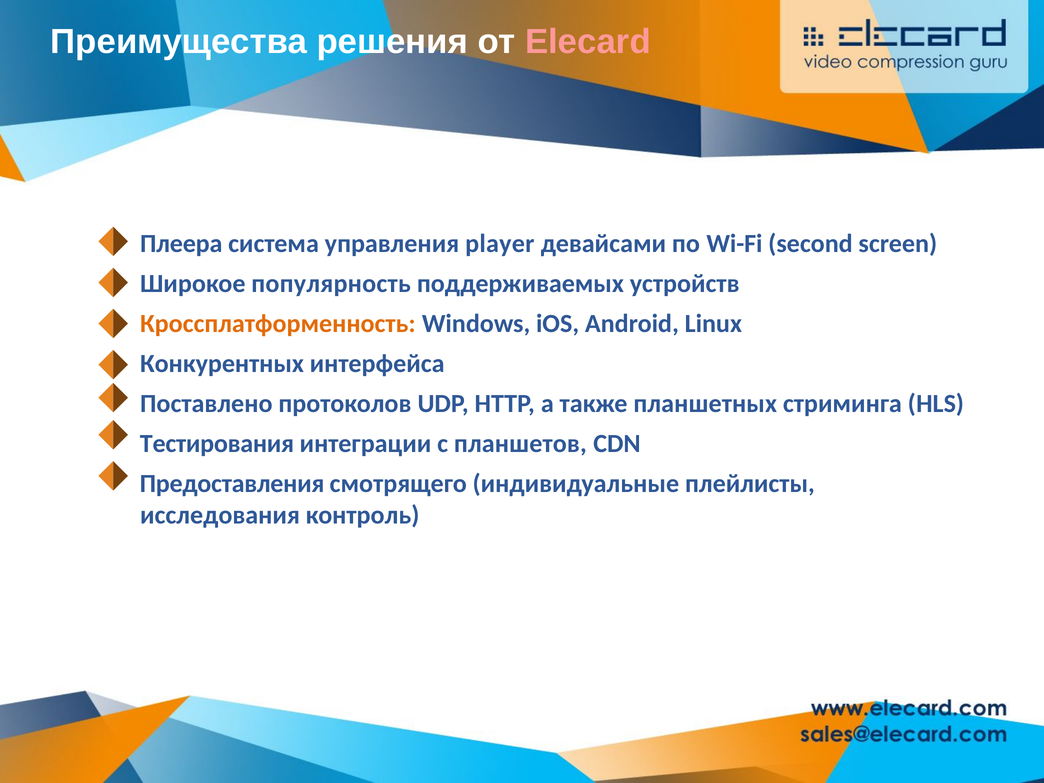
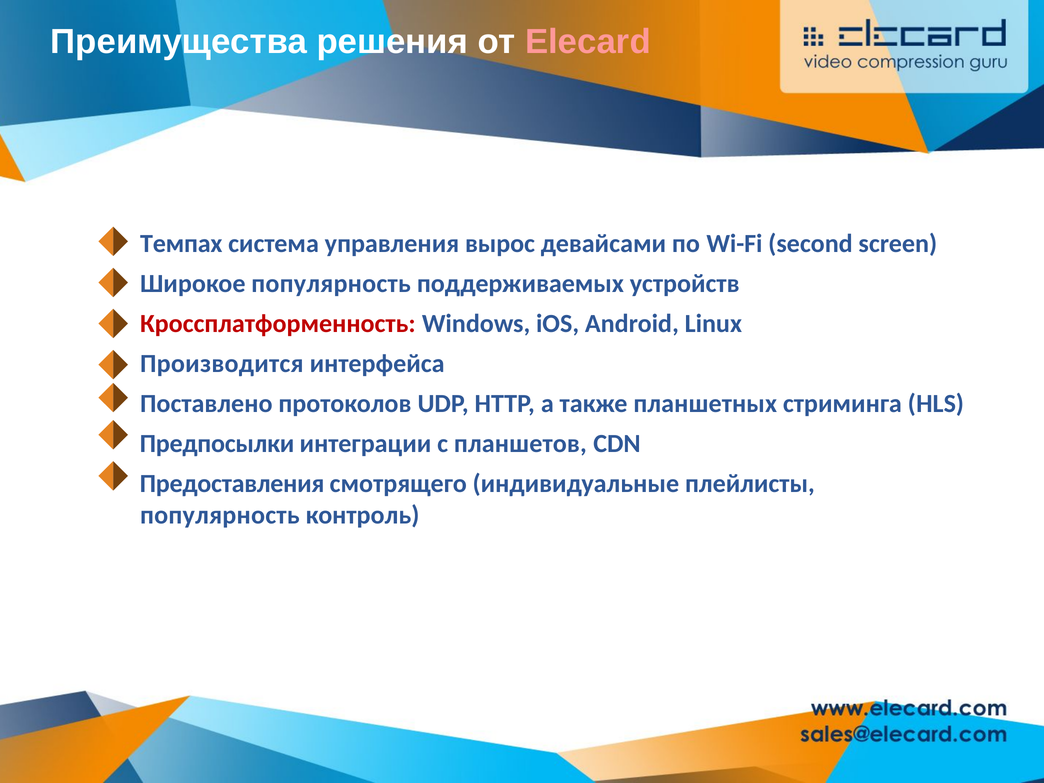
Плеера: Плеера -> Темпах
player: player -> вырос
Кроссплатформенность colour: orange -> red
Конкурентных: Конкурентных -> Производится
Тестирования: Тестирования -> Предпосылки
исследования at (220, 515): исследования -> популярность
